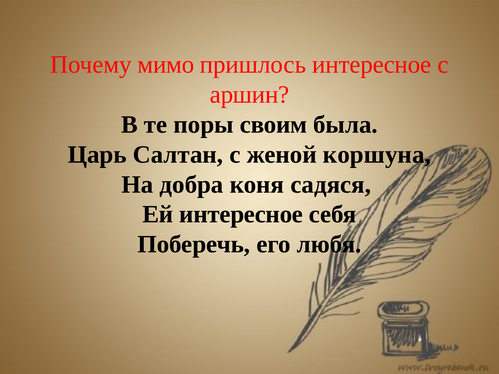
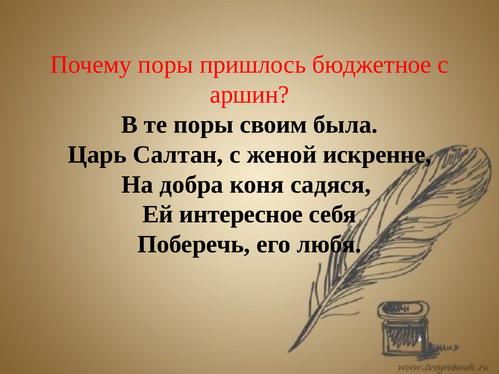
Почему мимо: мимо -> поры
пришлось интересное: интересное -> бюджетное
коршуна: коршуна -> искренне
